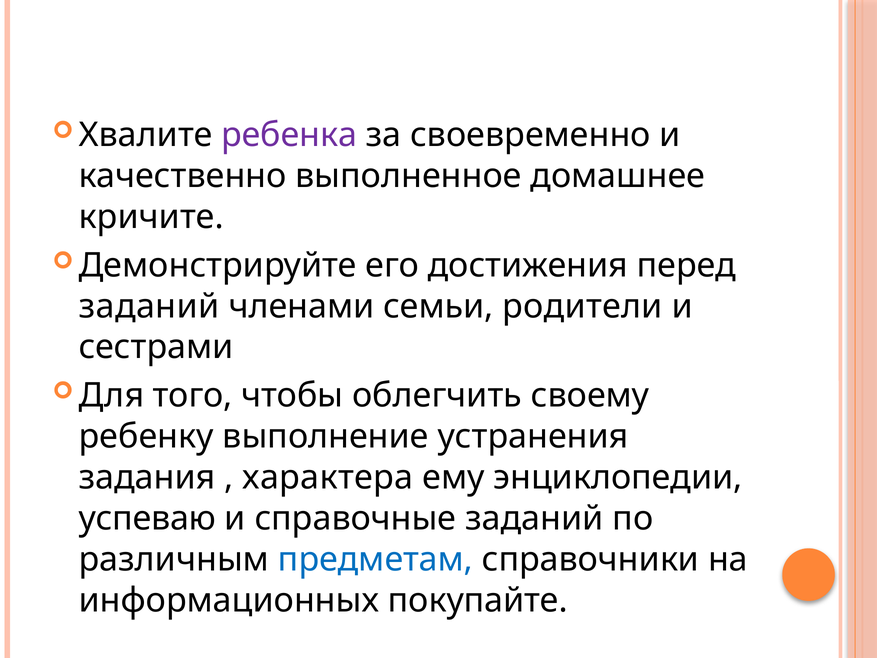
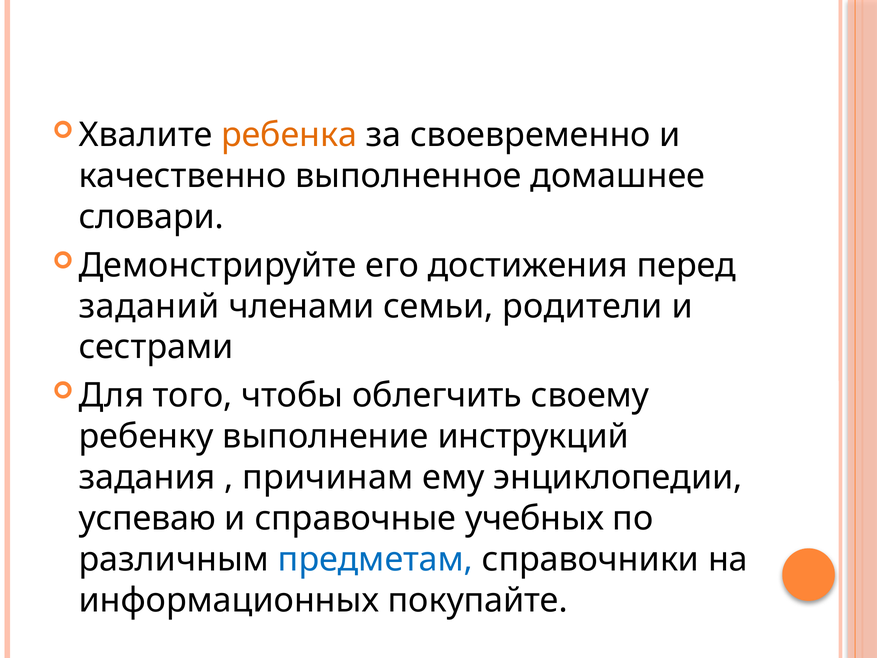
ребенка colour: purple -> orange
кричите: кричите -> словари
устранения: устранения -> инструкций
характера: характера -> причинам
справочные заданий: заданий -> учебных
